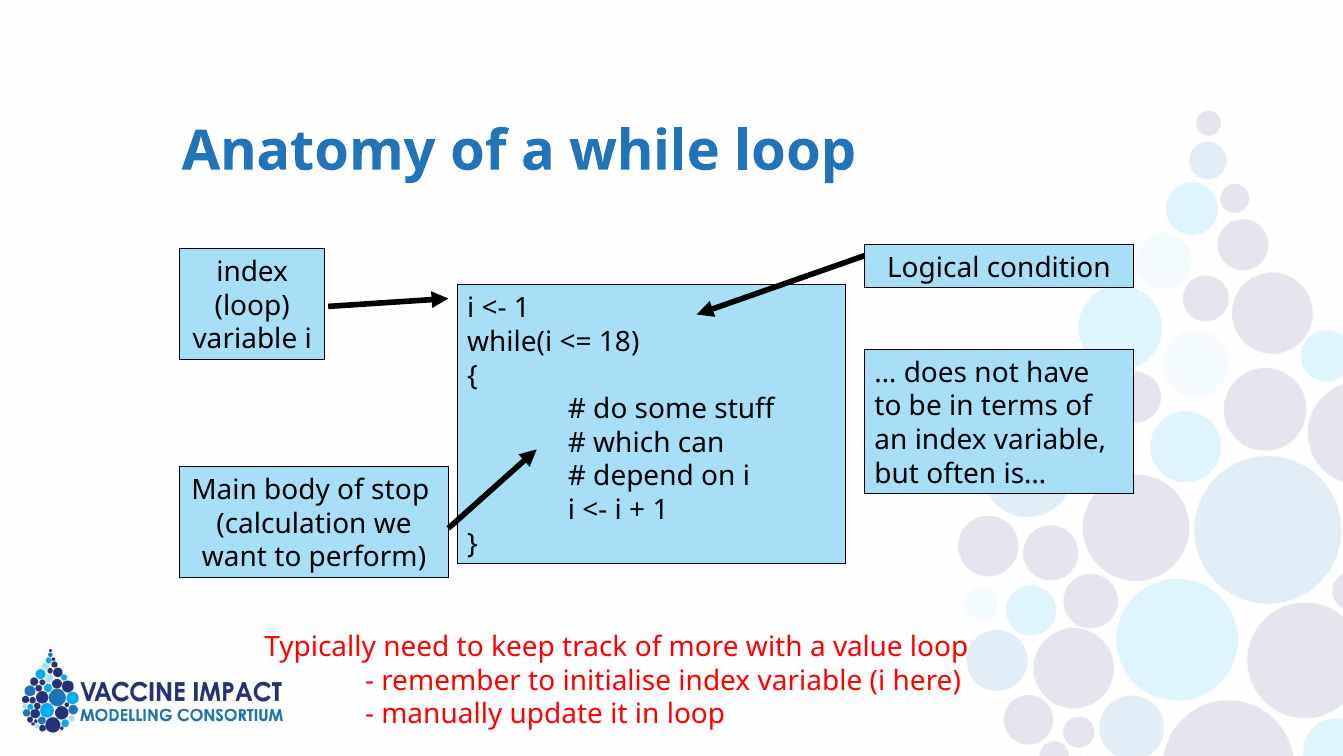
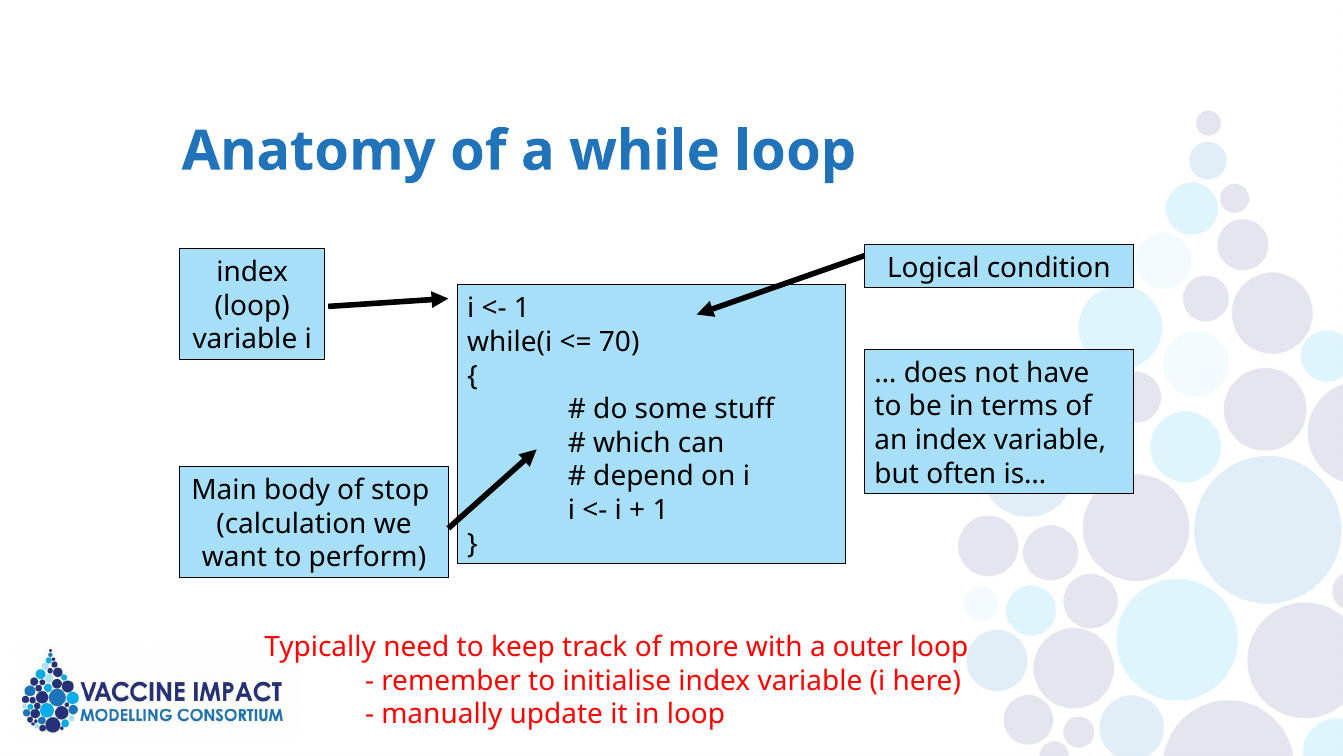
18: 18 -> 70
value: value -> outer
